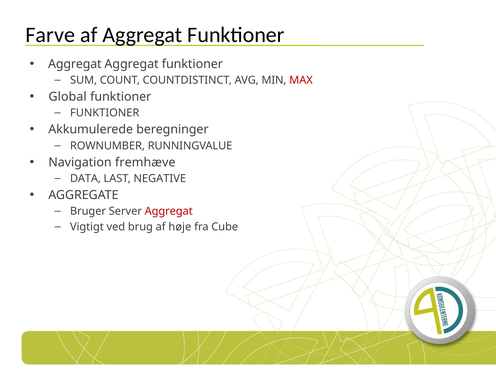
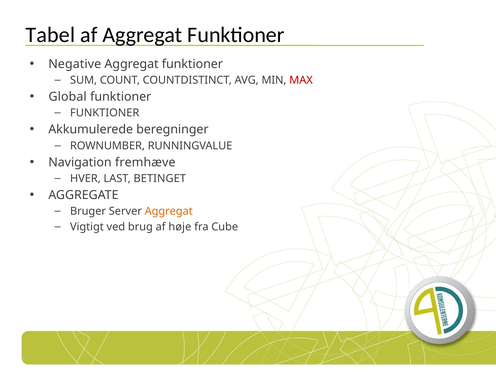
Farve: Farve -> Tabel
Aggregat at (75, 64): Aggregat -> Negative
DATA: DATA -> HVER
NEGATIVE: NEGATIVE -> BETINGET
Aggregat at (169, 211) colour: red -> orange
